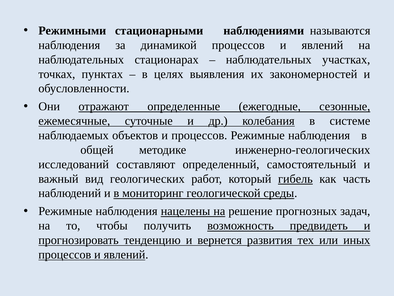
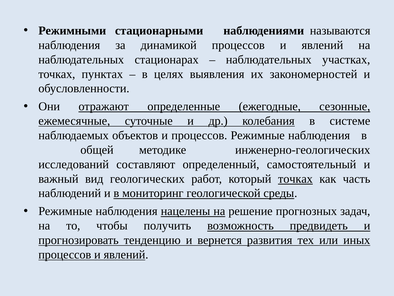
который гибель: гибель -> точках
